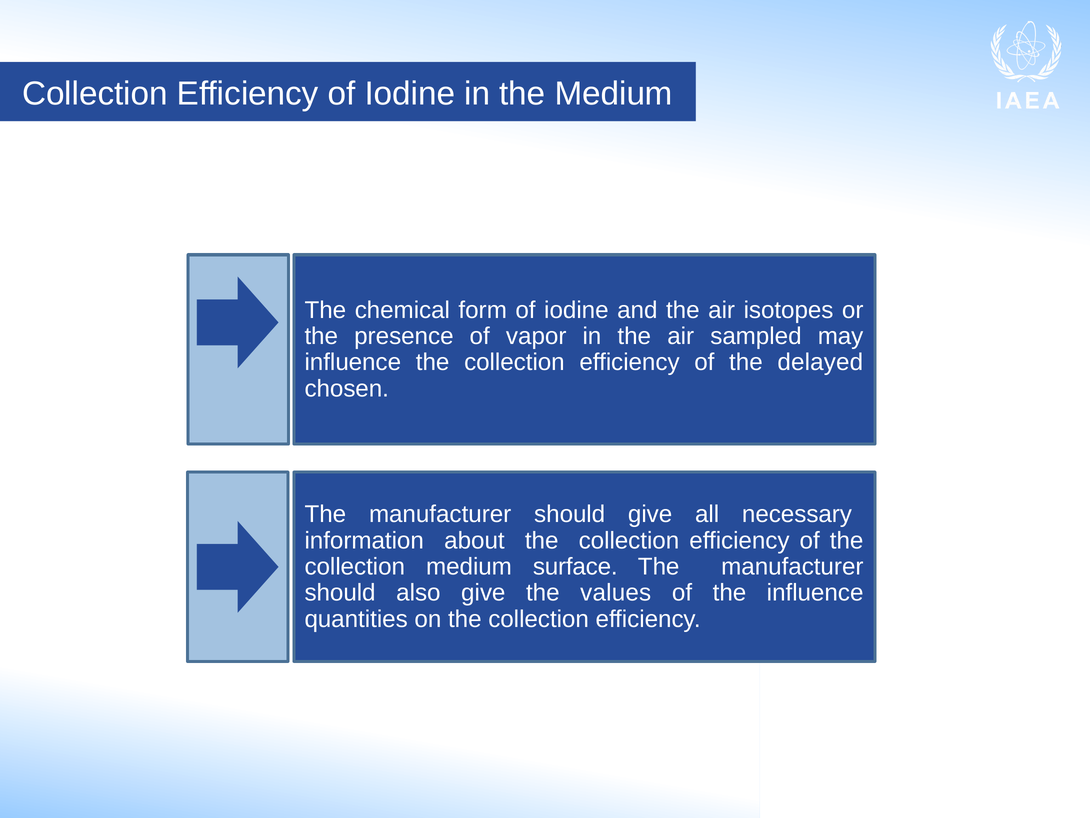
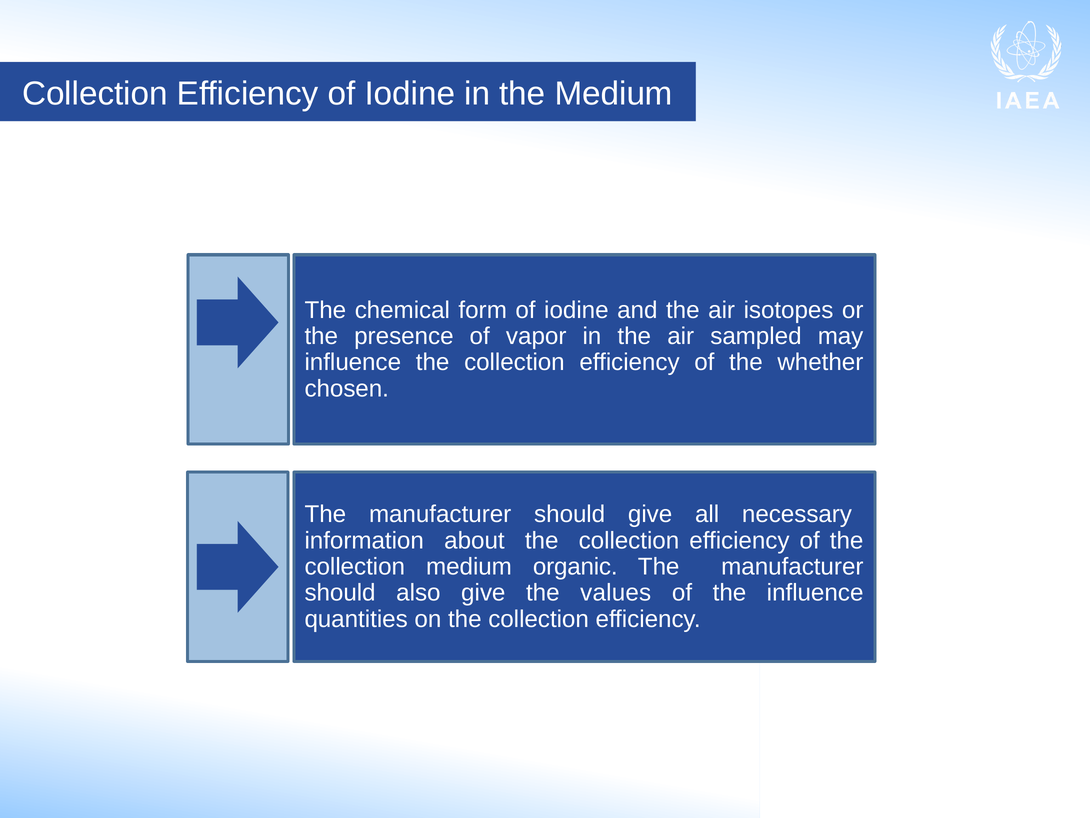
delayed: delayed -> whether
surface: surface -> organic
